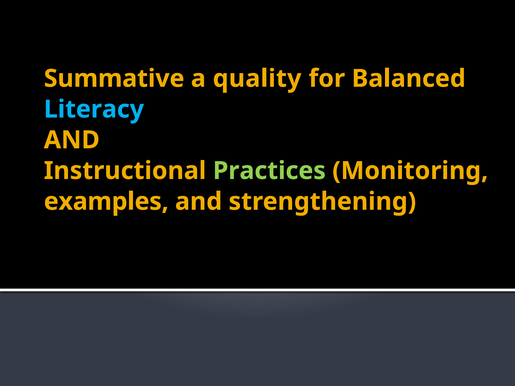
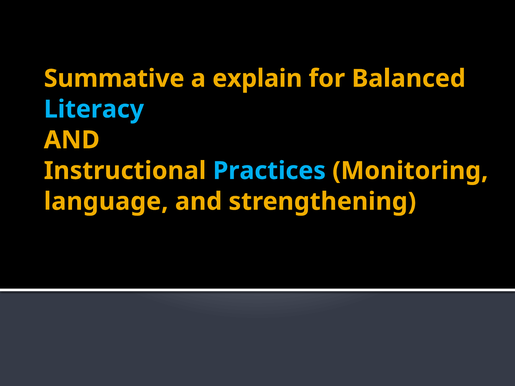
quality: quality -> explain
Practices colour: light green -> light blue
examples: examples -> language
